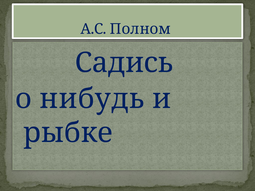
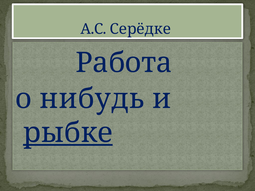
Полном: Полном -> Серёдке
Садись: Садись -> Работа
рыбке underline: none -> present
